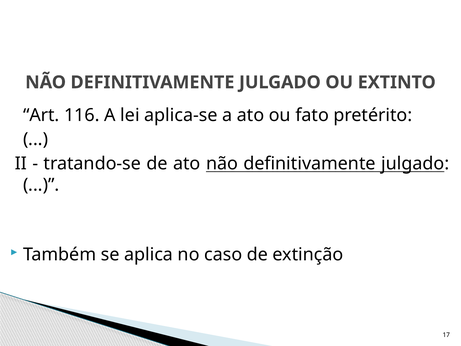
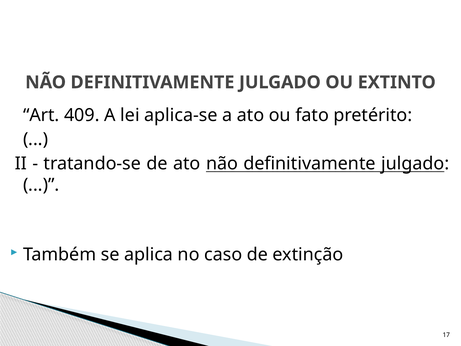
116: 116 -> 409
